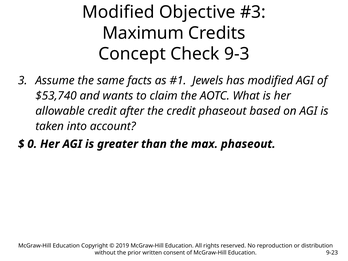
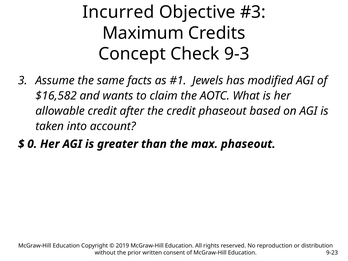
Modified at (118, 12): Modified -> Incurred
$53,740: $53,740 -> $16,582
